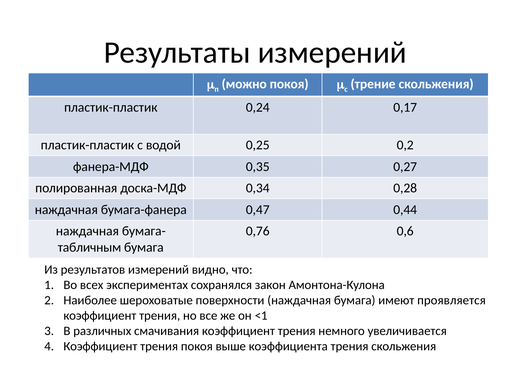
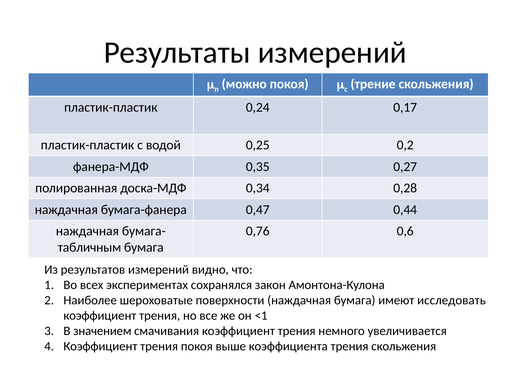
проявляется: проявляется -> исследовать
различных: различных -> значением
